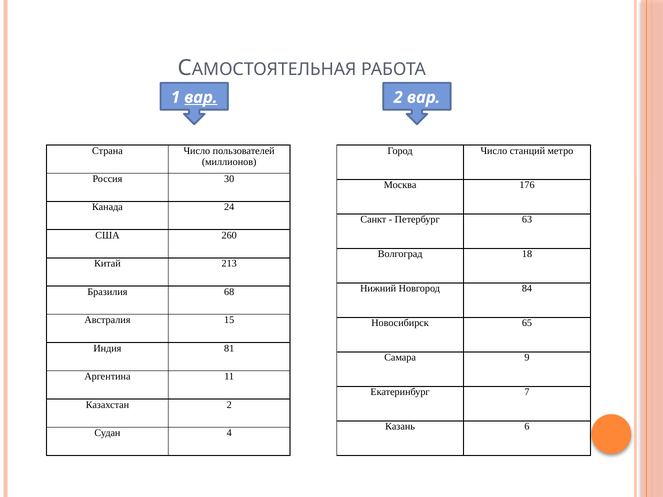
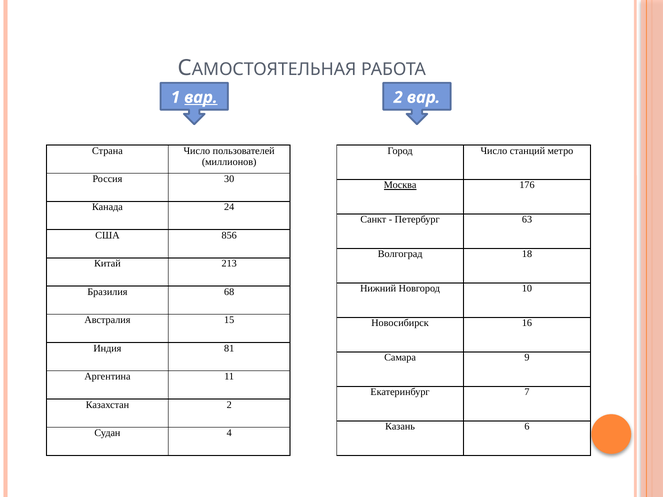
Москва underline: none -> present
260: 260 -> 856
84: 84 -> 10
65: 65 -> 16
